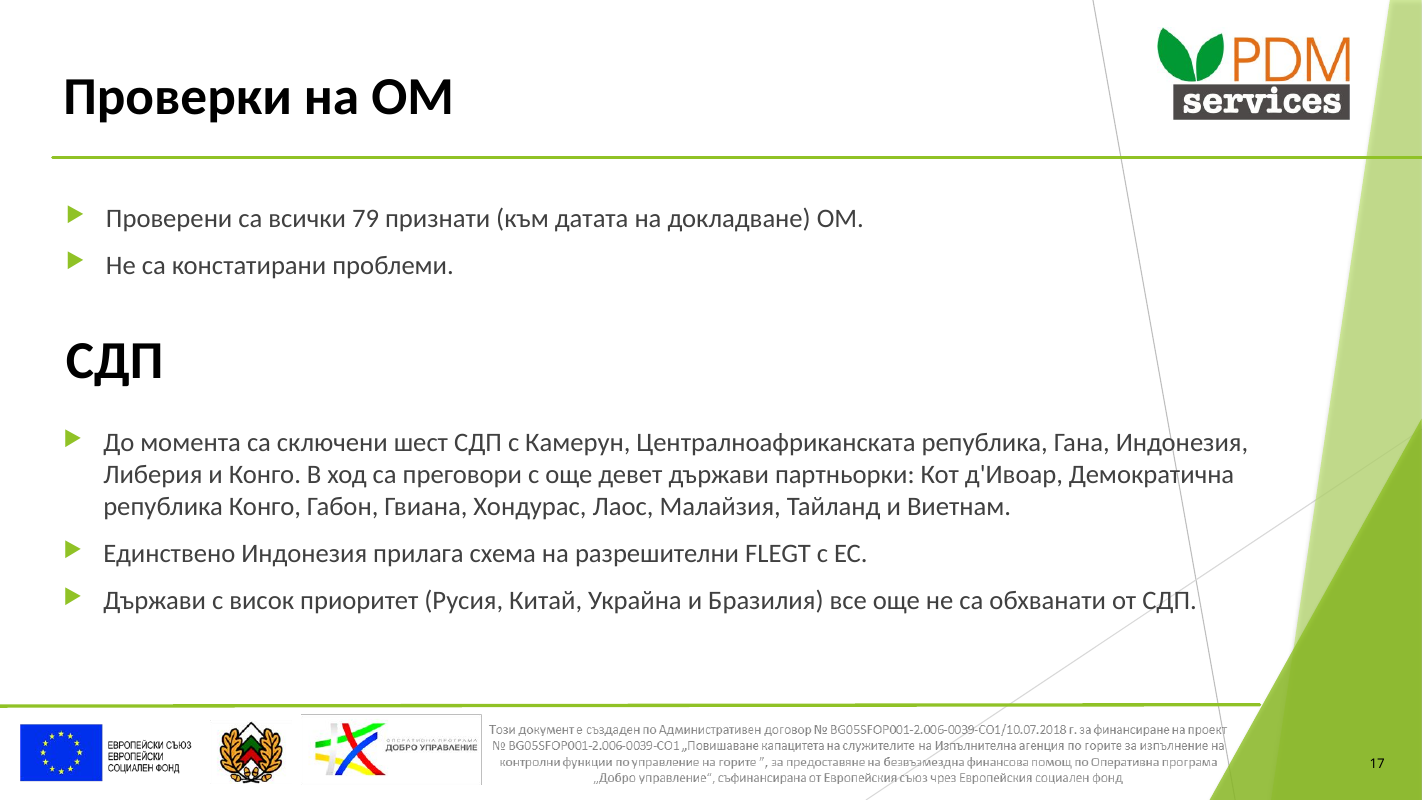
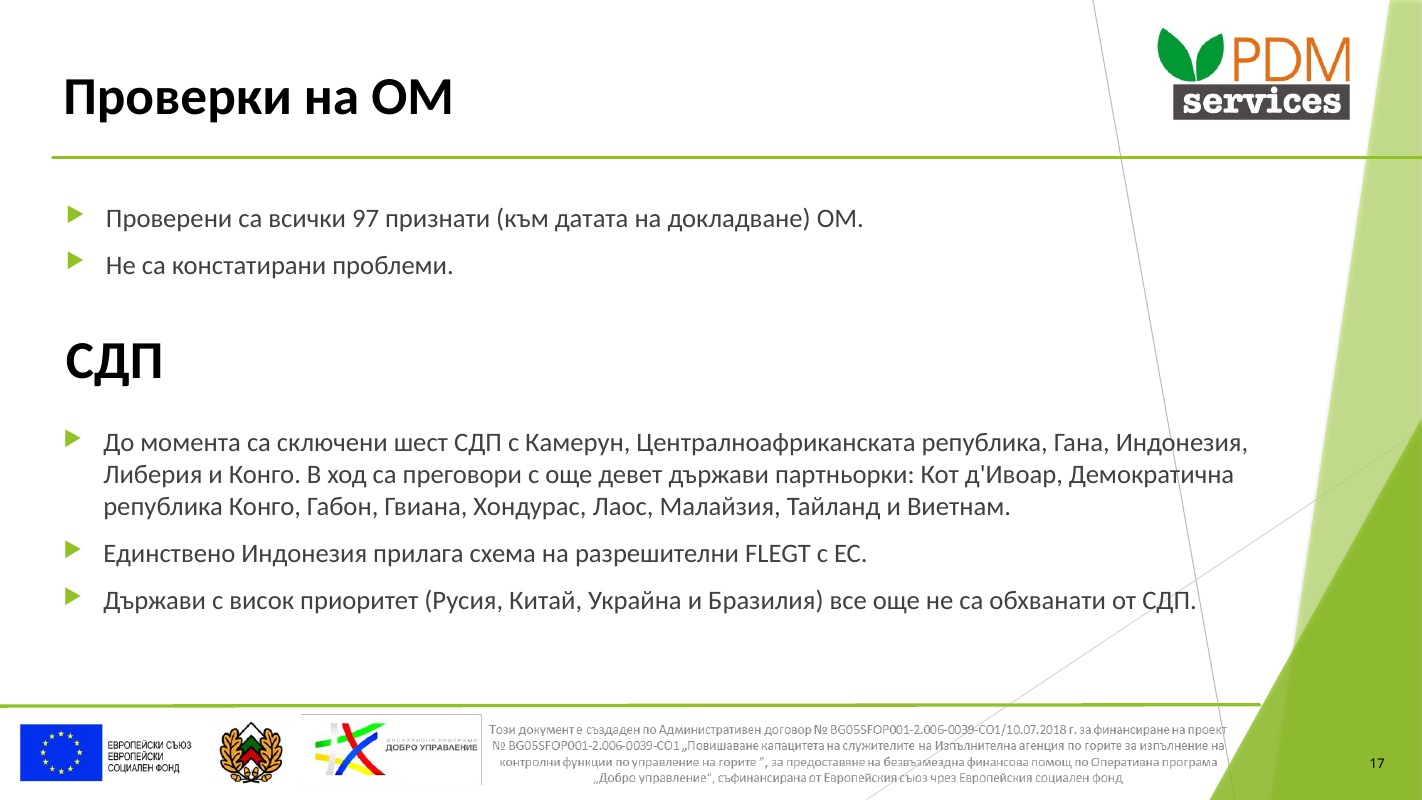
79: 79 -> 97
